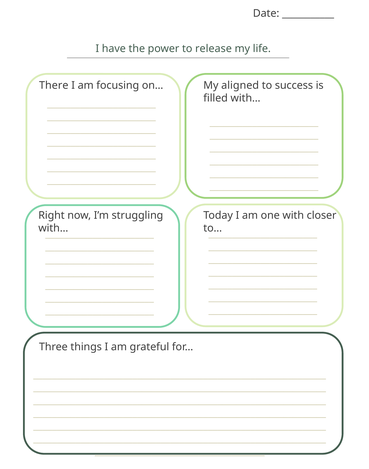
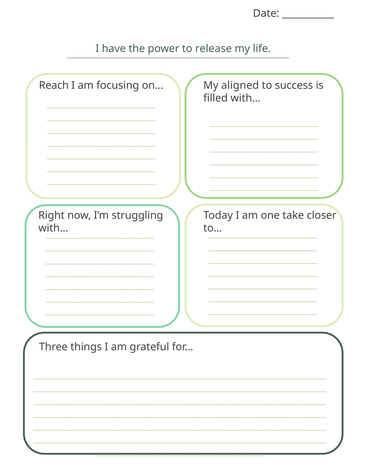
There: There -> Reach
with: with -> take
